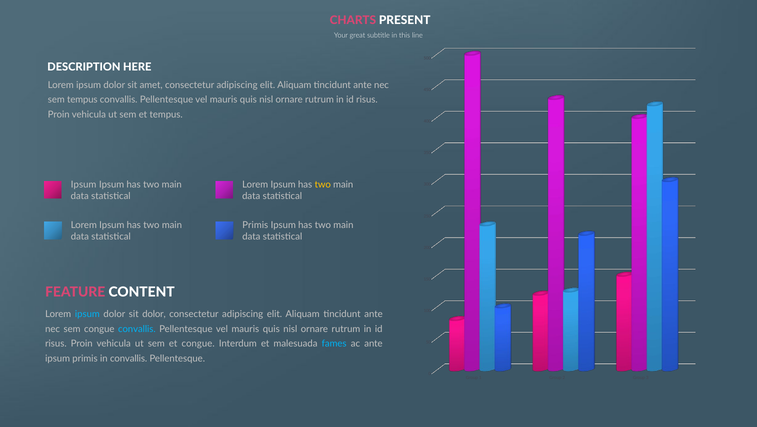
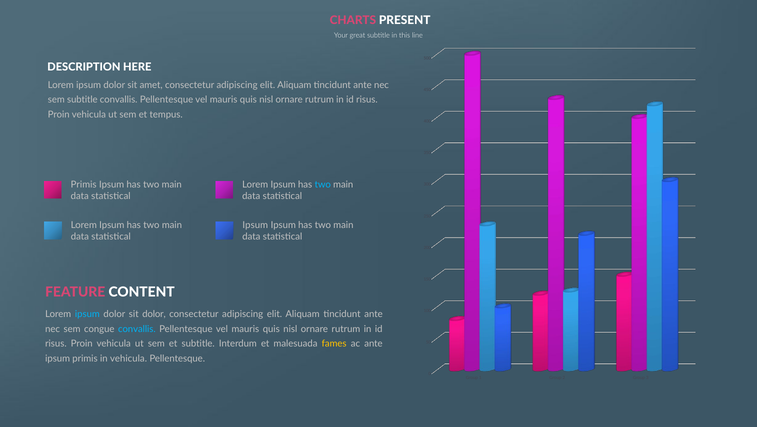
sem tempus: tempus -> subtitle
Ipsum at (84, 185): Ipsum -> Primis
two at (323, 185) colour: yellow -> light blue
Primis at (255, 225): Primis -> Ipsum
et congue: congue -> subtitle
fames colour: light blue -> yellow
in convallis: convallis -> vehicula
